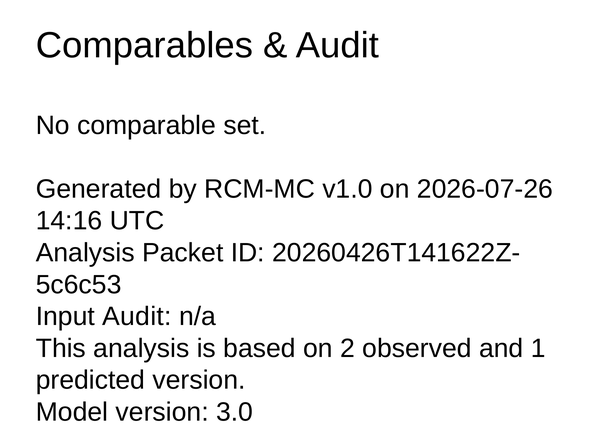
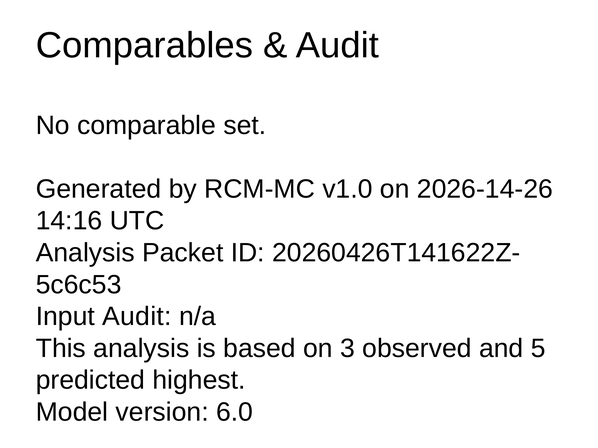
2026-07-26: 2026-07-26 -> 2026-14-26
2: 2 -> 3
1: 1 -> 5
predicted version: version -> highest
3.0: 3.0 -> 6.0
